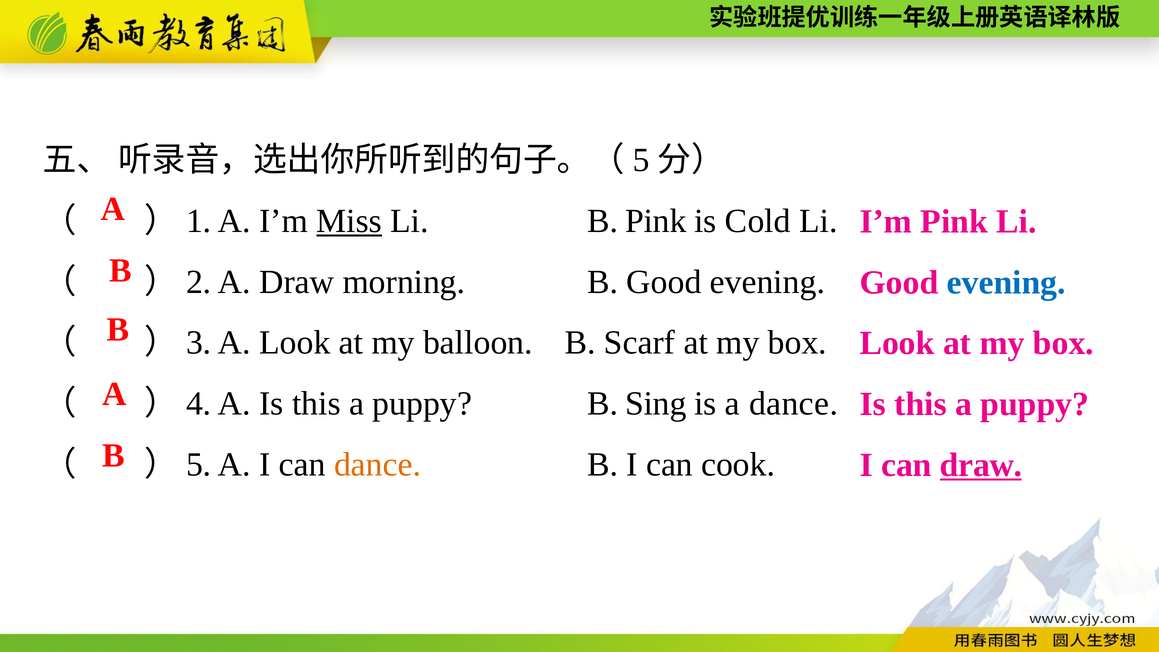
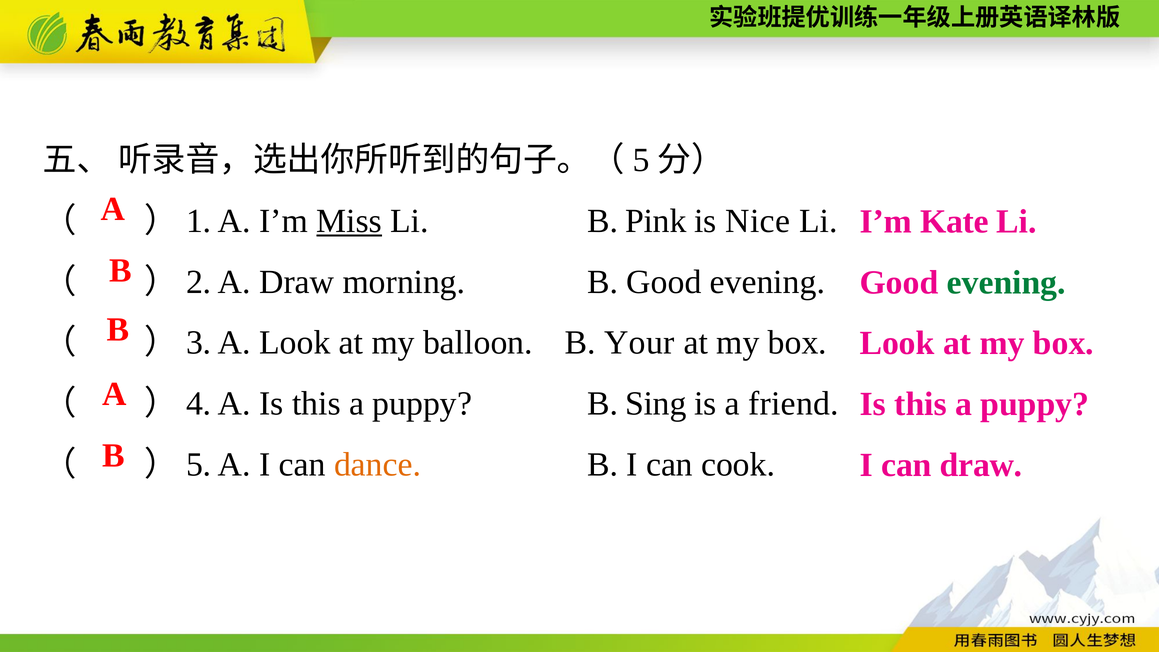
I’m Pink: Pink -> Kate
Cold: Cold -> Nice
evening at (1006, 282) colour: blue -> green
Scarf: Scarf -> Your
a dance: dance -> friend
draw at (981, 465) underline: present -> none
